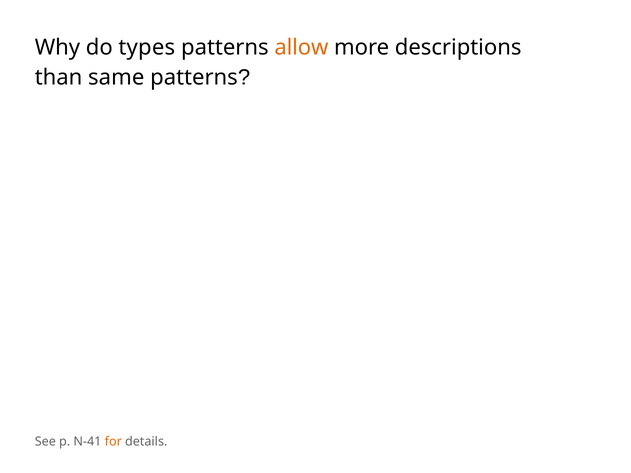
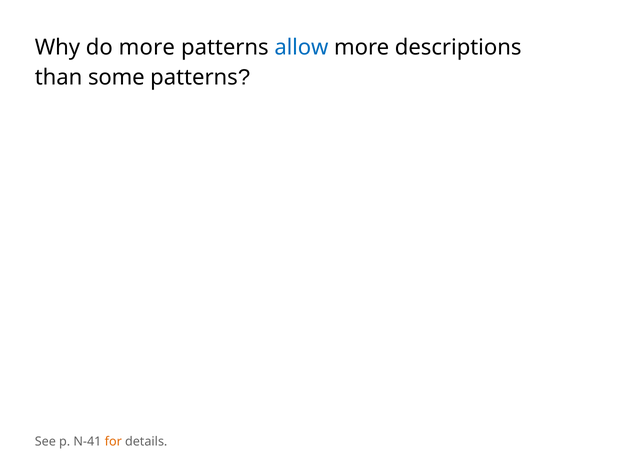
do types: types -> more
allow colour: orange -> blue
same: same -> some
